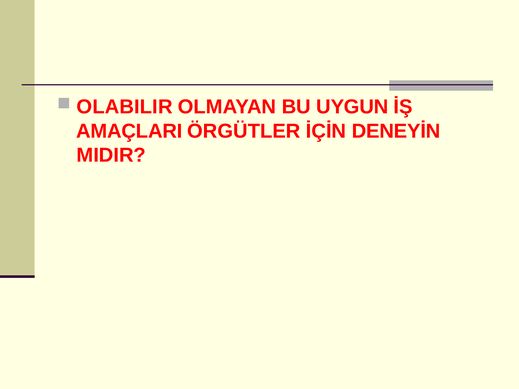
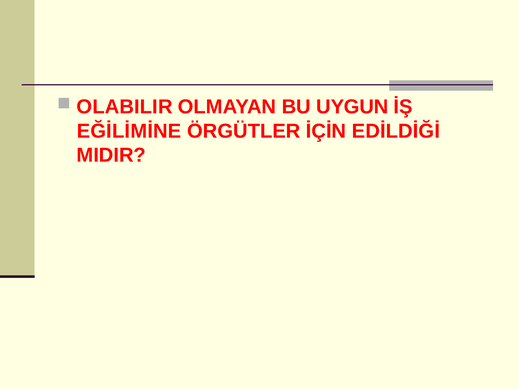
AMAÇLARI: AMAÇLARI -> EĞİLİMİNE
DENEYİN: DENEYİN -> EDİLDİĞİ
